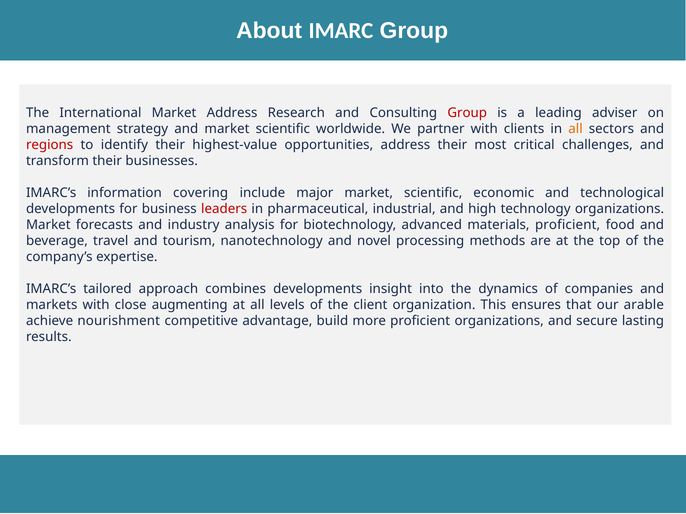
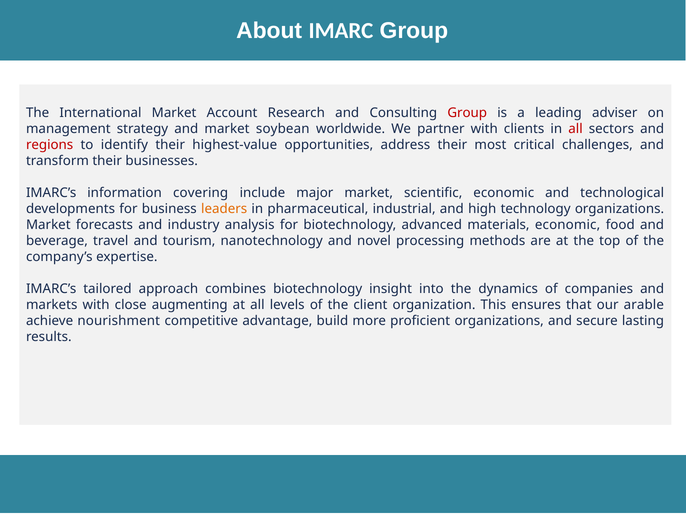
Market Address: Address -> Account
and market scientific: scientific -> soybean
all at (576, 129) colour: orange -> red
leaders colour: red -> orange
materials proficient: proficient -> economic
combines developments: developments -> biotechnology
